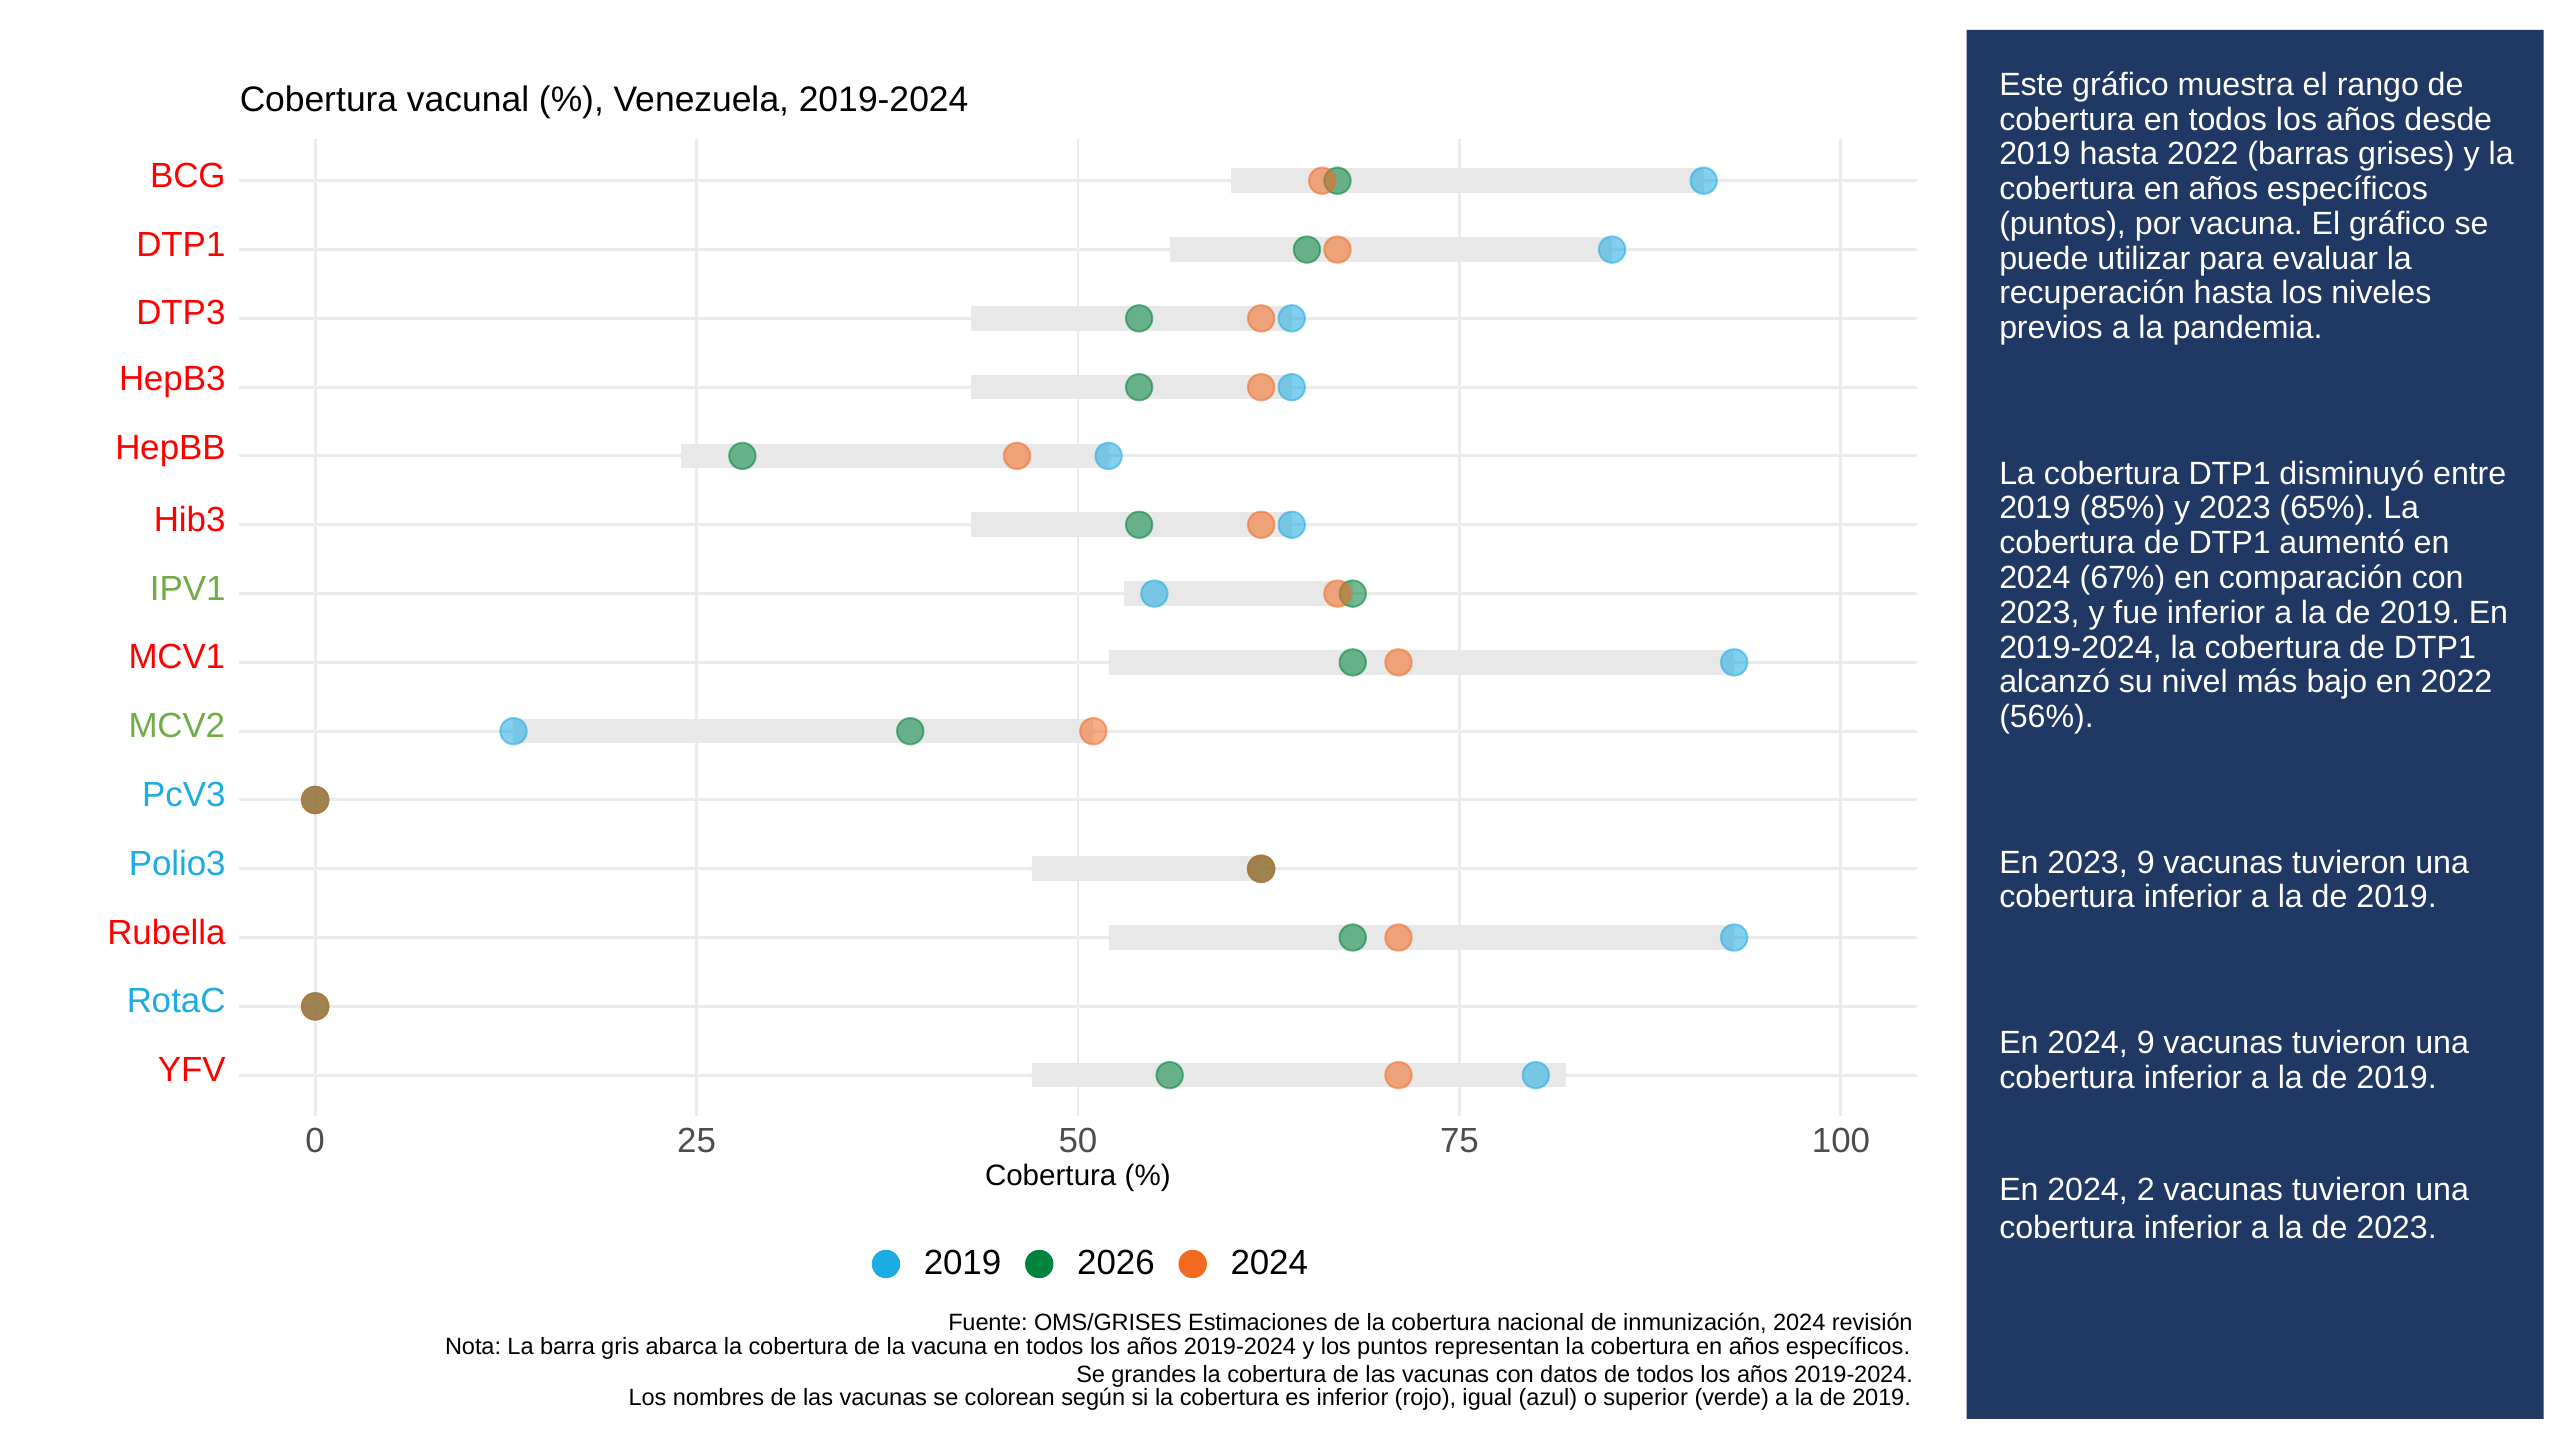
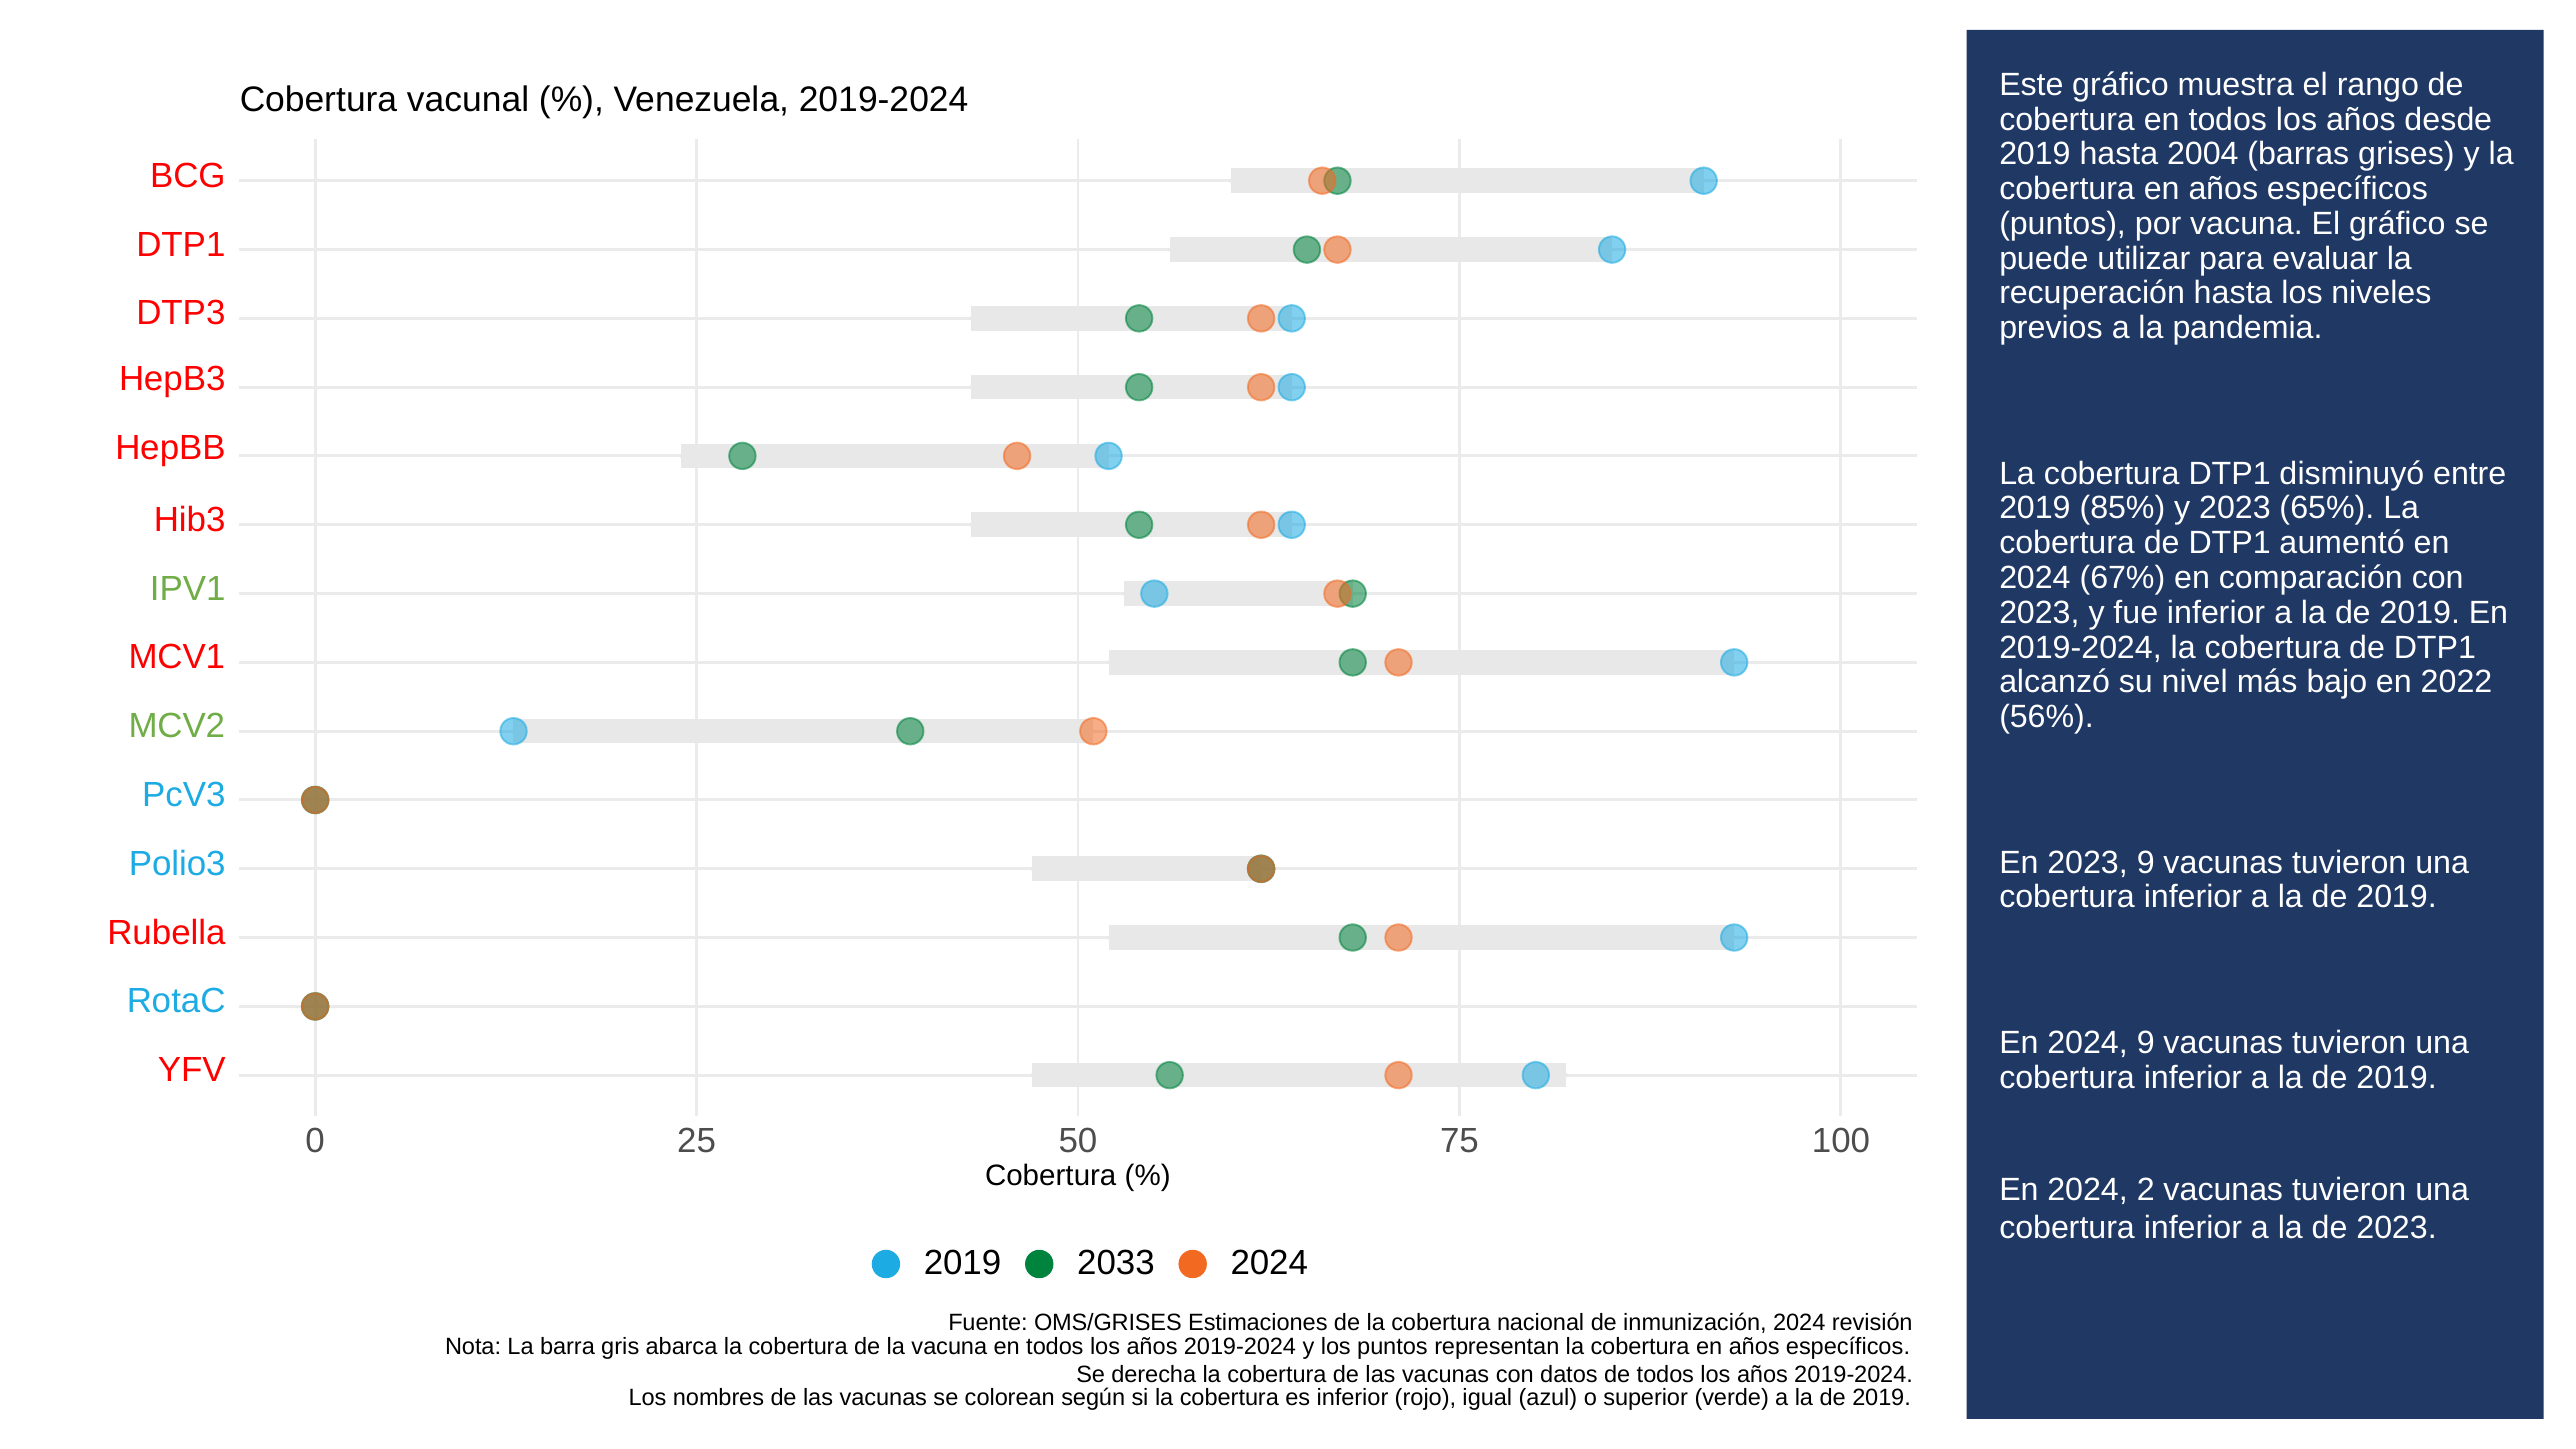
hasta 2022: 2022 -> 2004
2026: 2026 -> 2033
grandes: grandes -> derecha
